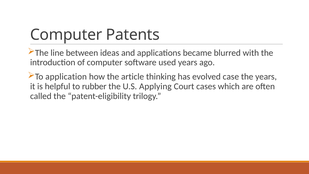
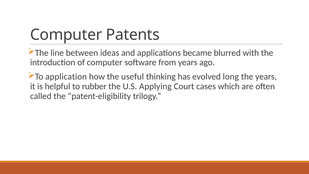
used: used -> from
article: article -> useful
case: case -> long
